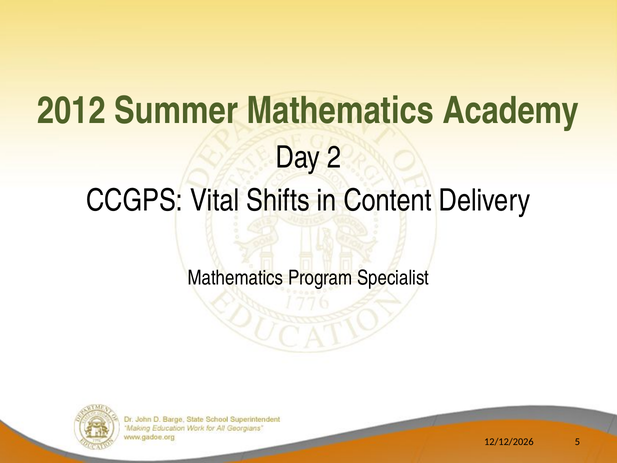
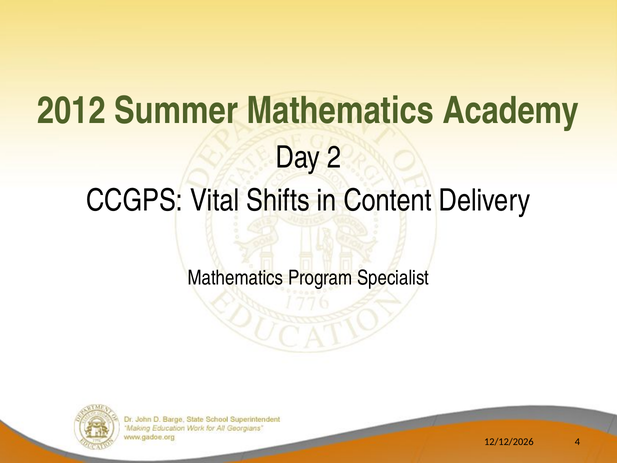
5: 5 -> 4
